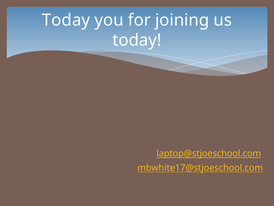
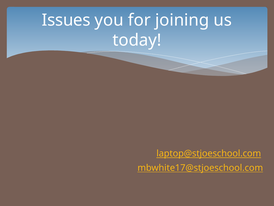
Today at (66, 20): Today -> Issues
